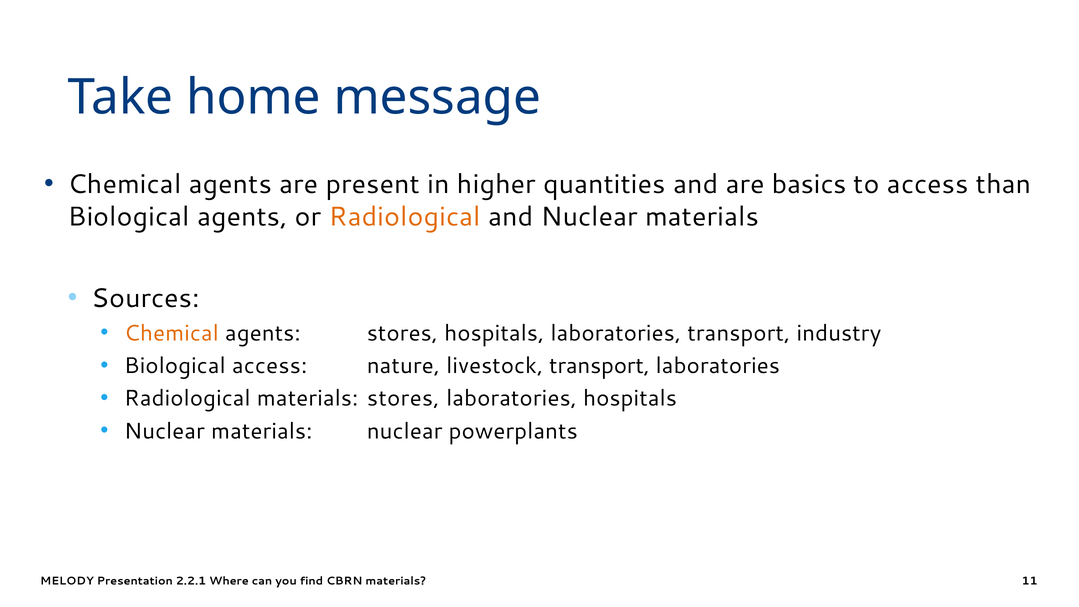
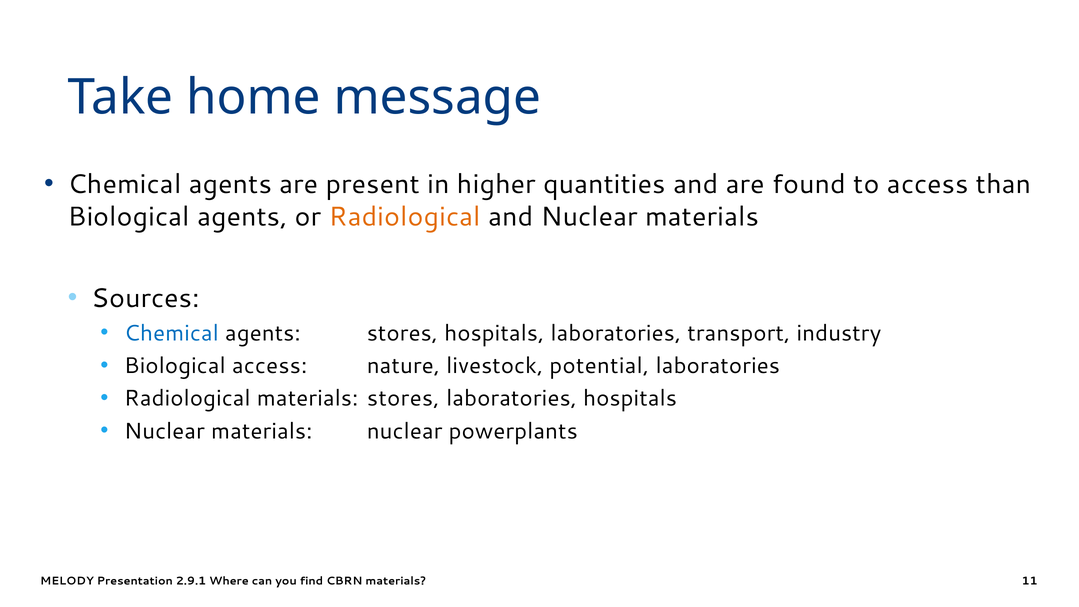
basics: basics -> found
Chemical at (171, 333) colour: orange -> blue
livestock transport: transport -> potential
2.2.1: 2.2.1 -> 2.9.1
